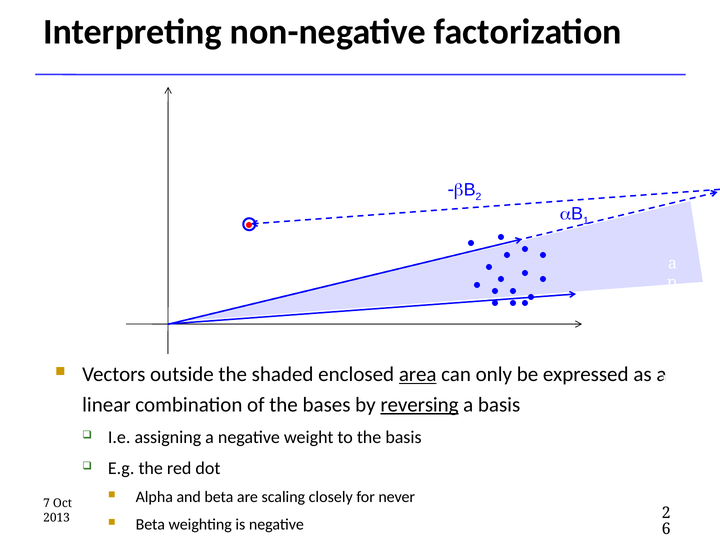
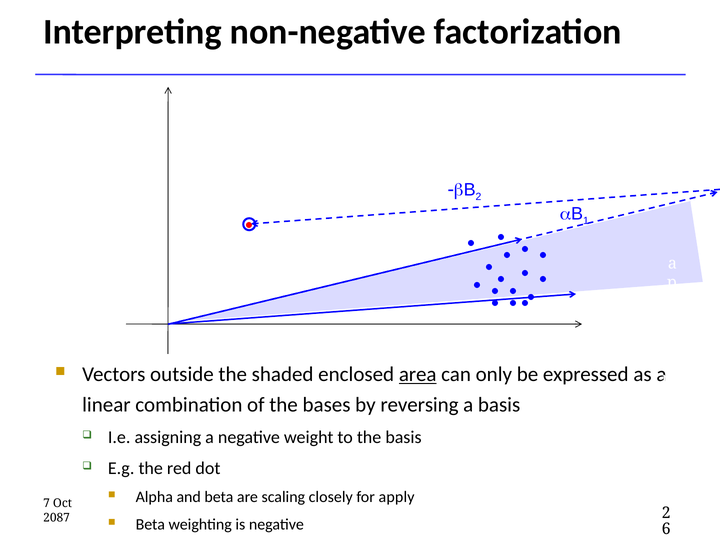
reversing underline: present -> none
never: never -> apply
2013: 2013 -> 2087
